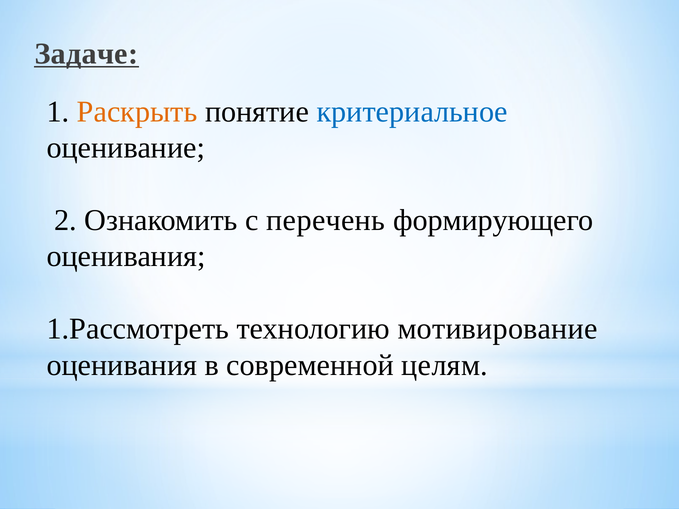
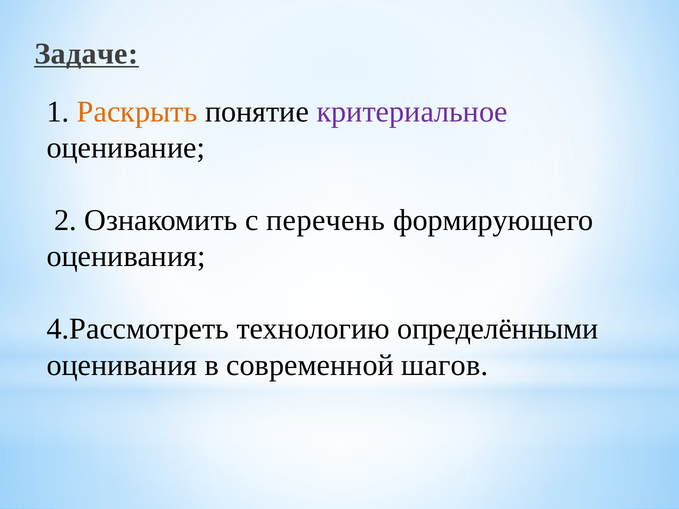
критериальное colour: blue -> purple
1.Рассмотреть: 1.Рассмотреть -> 4.Рассмотреть
мотивирование: мотивирование -> определёнными
целям: целям -> шагов
